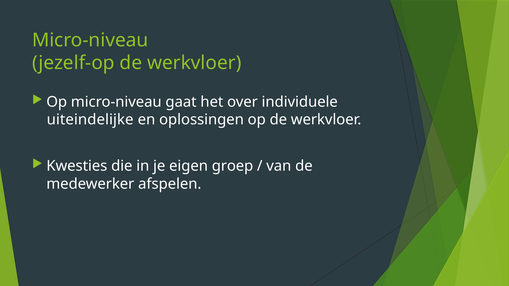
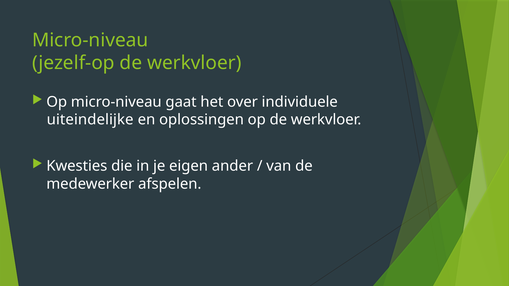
groep: groep -> ander
